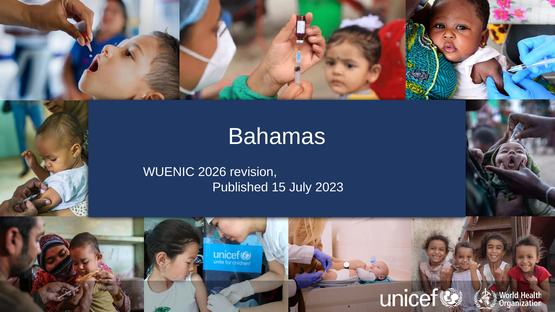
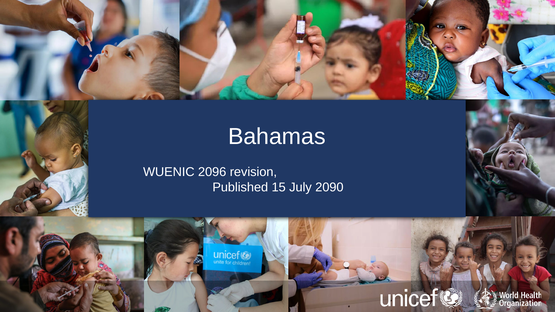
2026: 2026 -> 2096
2023: 2023 -> 2090
